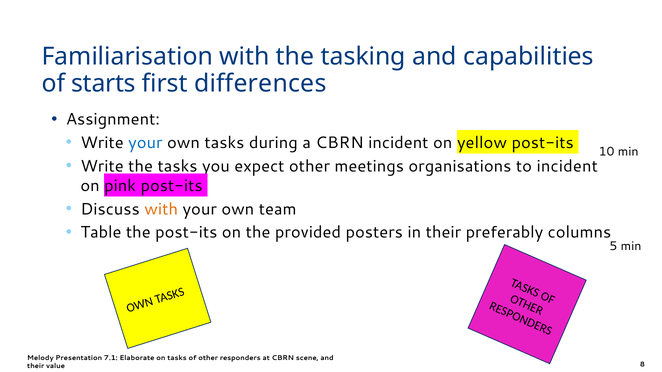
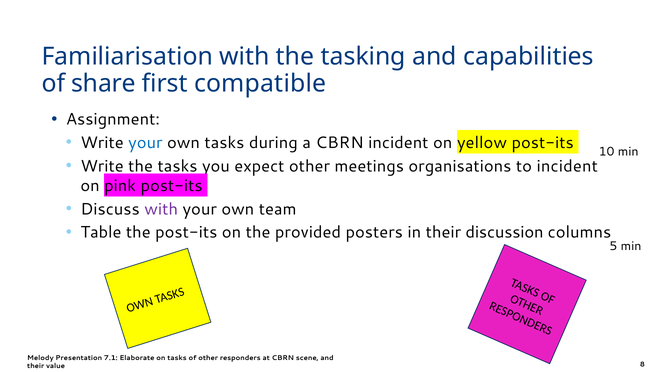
starts: starts -> share
differences: differences -> compatible
with at (161, 209) colour: orange -> purple
preferably: preferably -> discussion
